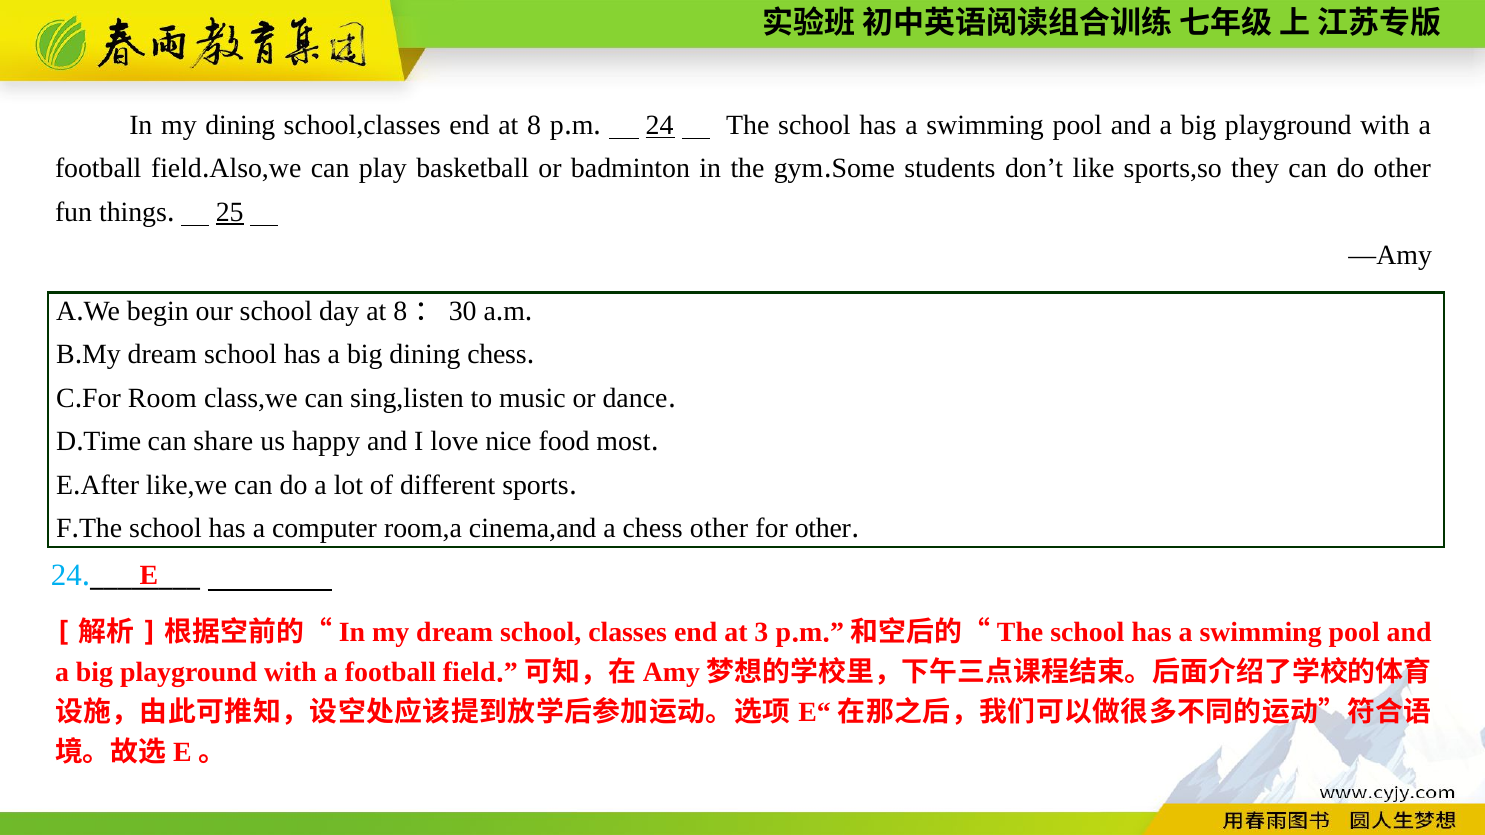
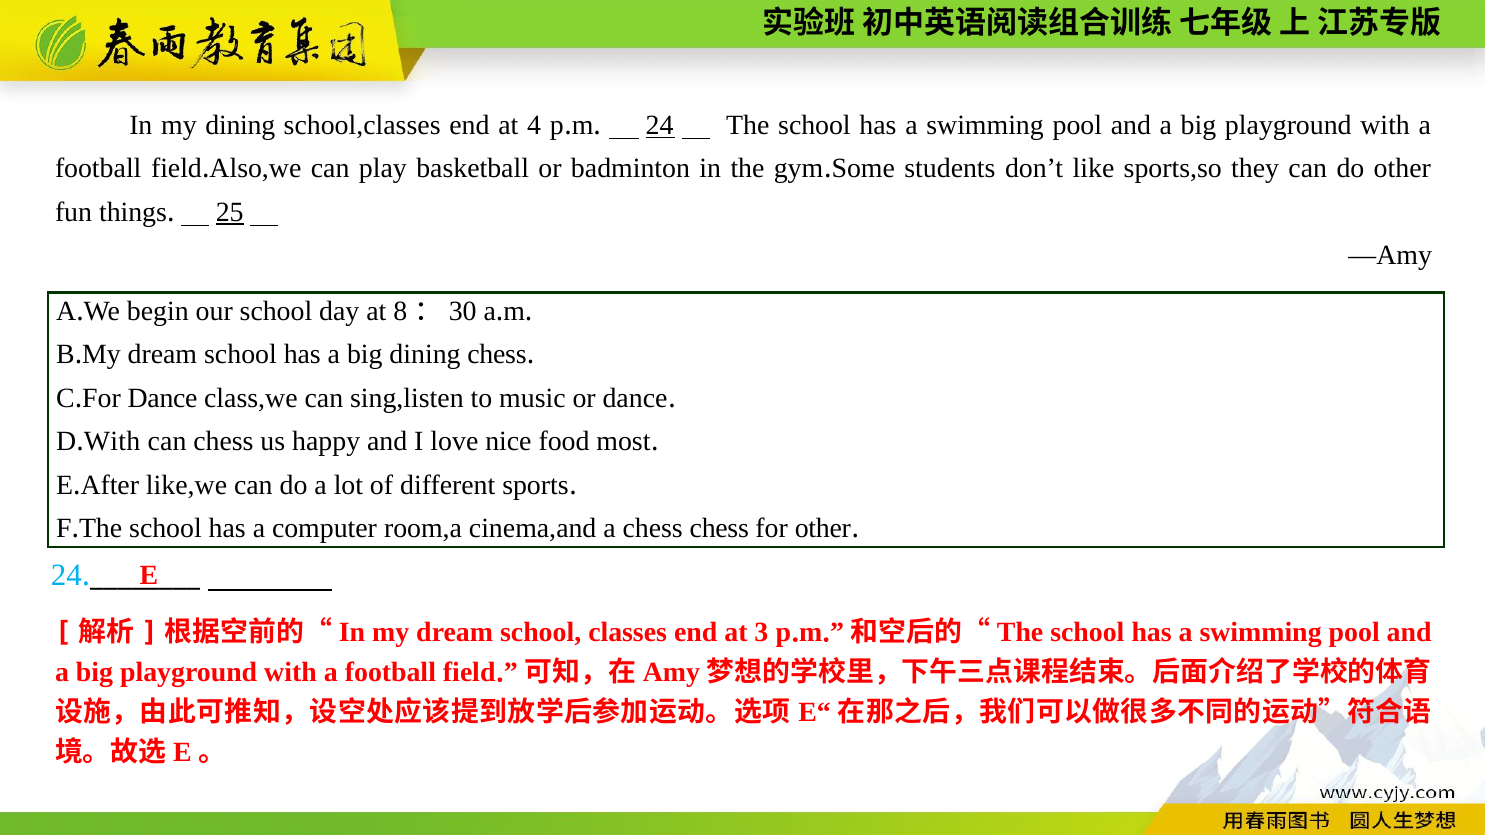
end at 8: 8 -> 4
For Room: Room -> Dance
Time at (112, 442): Time -> With
can share: share -> chess
chess other: other -> chess
